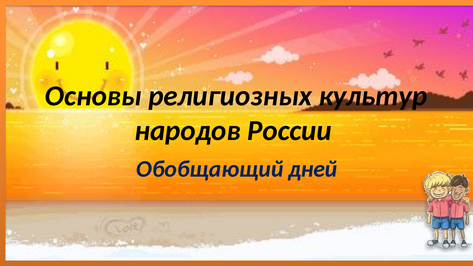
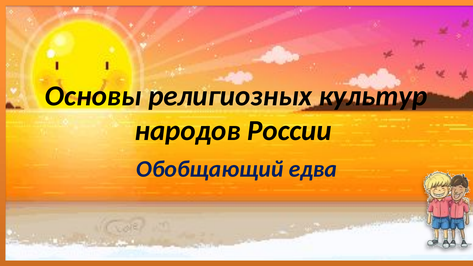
дней: дней -> едва
